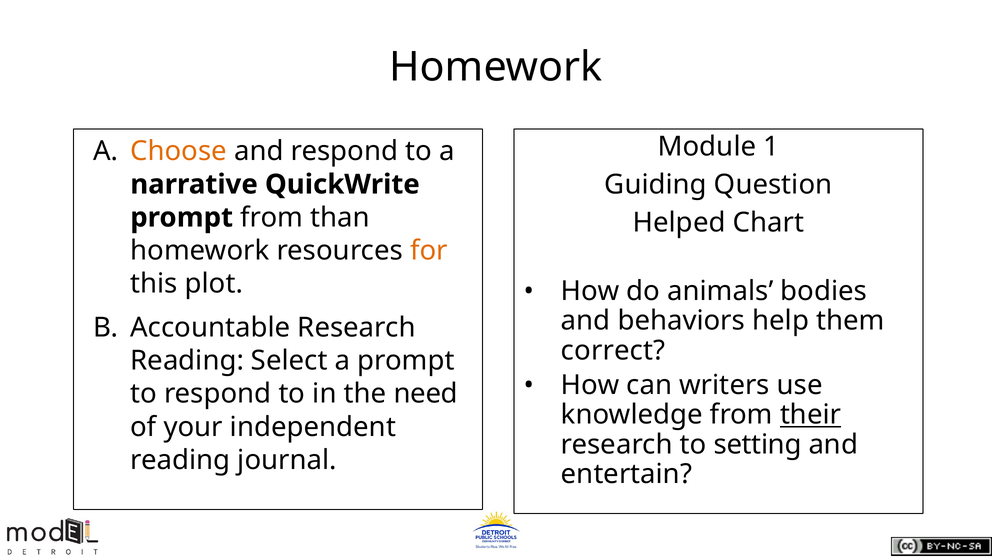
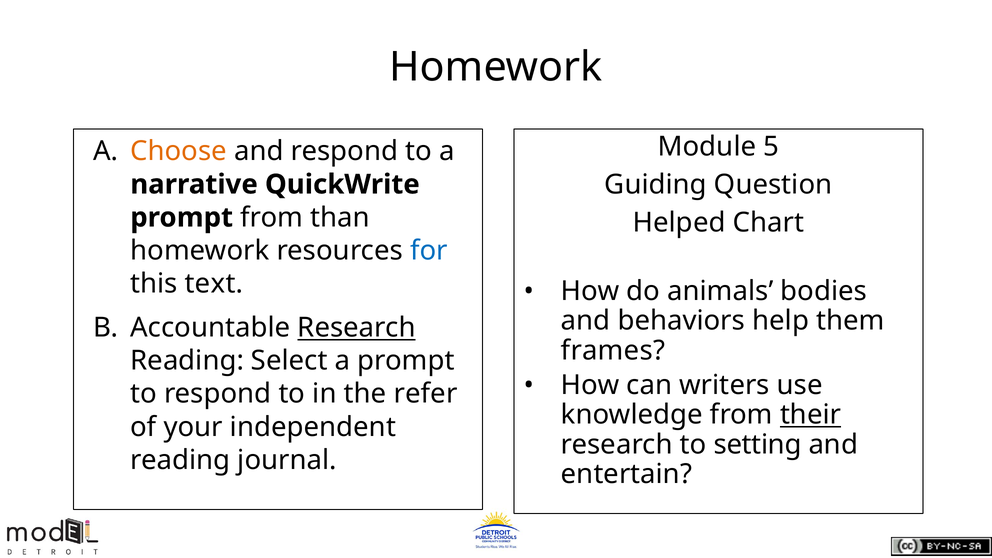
1: 1 -> 5
for colour: orange -> blue
plot: plot -> text
Research at (357, 328) underline: none -> present
correct: correct -> frames
need: need -> refer
